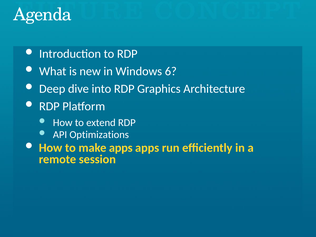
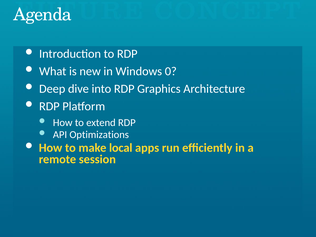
6: 6 -> 0
make apps: apps -> local
